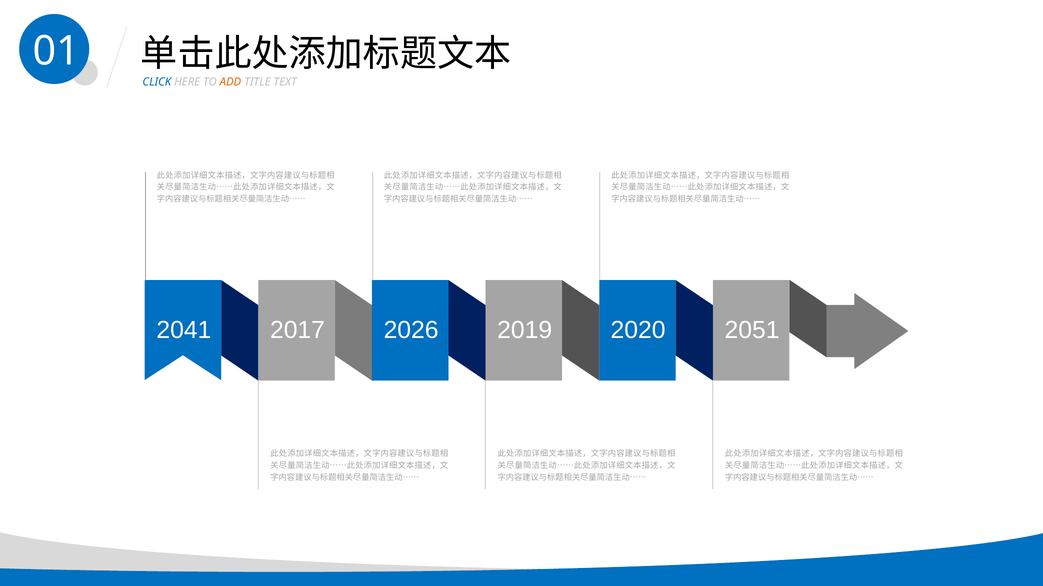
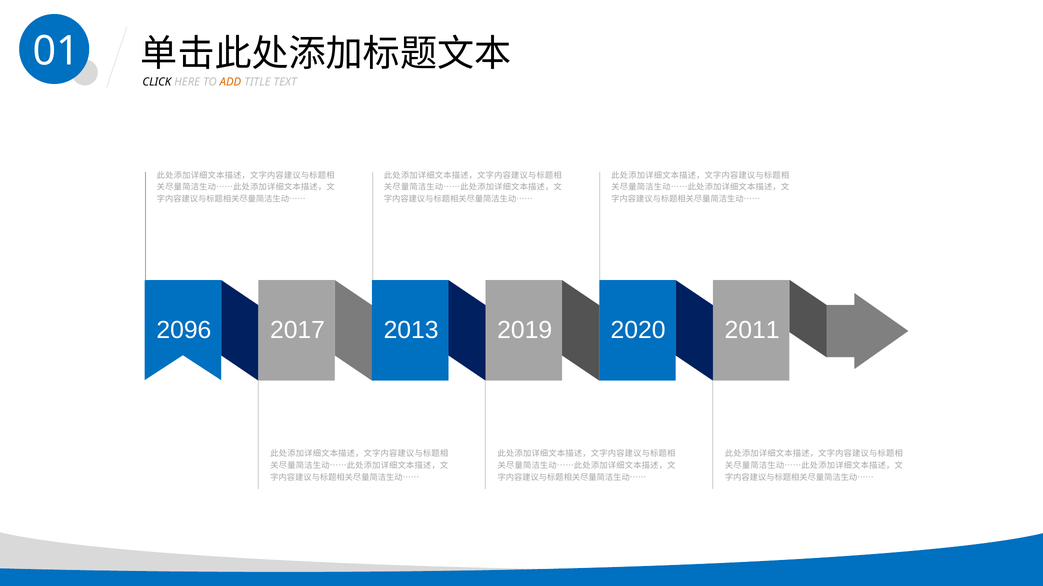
CLICK colour: blue -> black
2041: 2041 -> 2096
2026: 2026 -> 2013
2051: 2051 -> 2011
